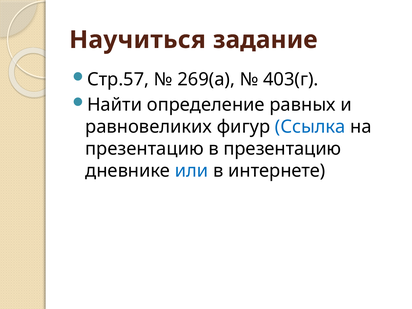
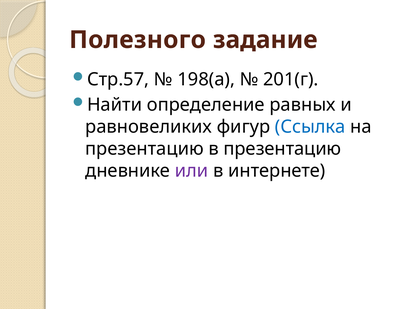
Научиться: Научиться -> Полезного
269(а: 269(а -> 198(а
403(г: 403(г -> 201(г
или colour: blue -> purple
